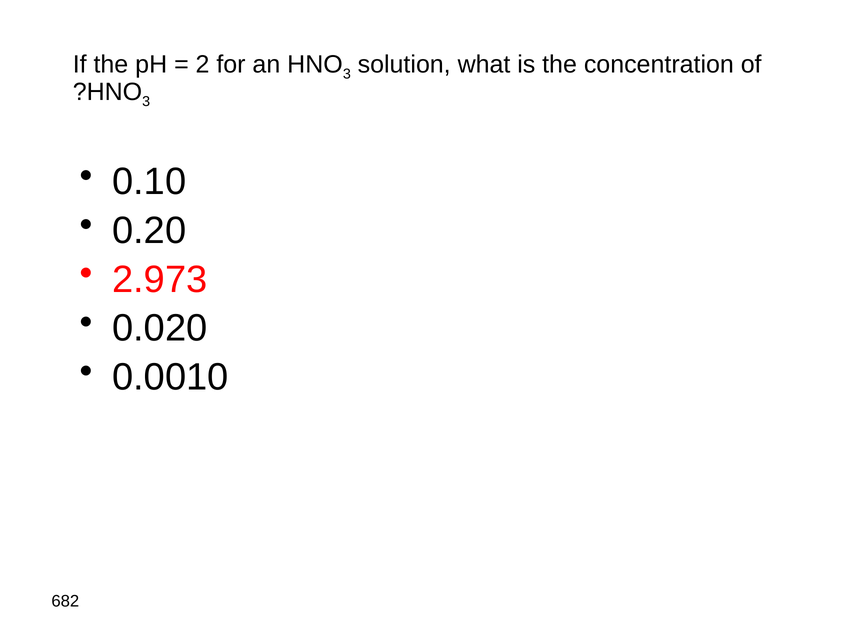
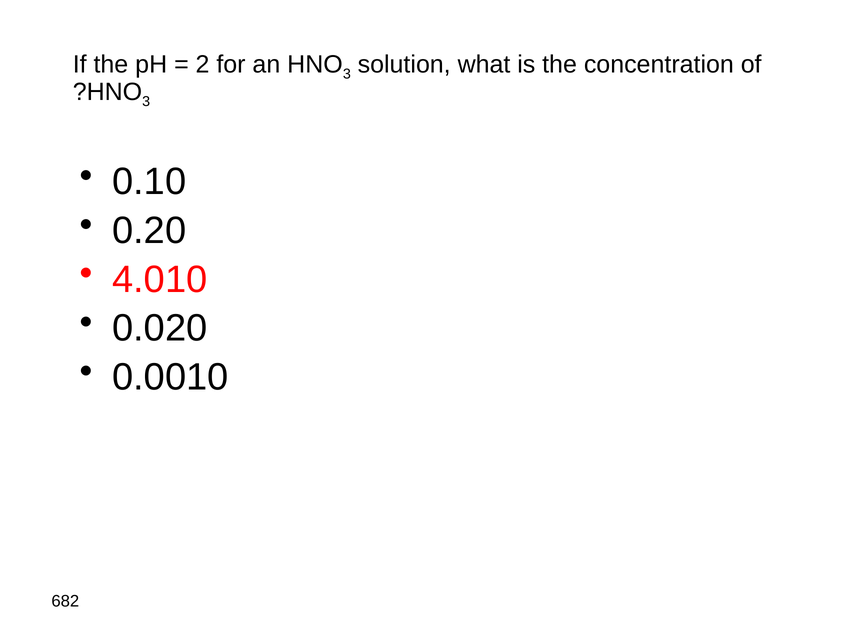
2.973: 2.973 -> 4.010
